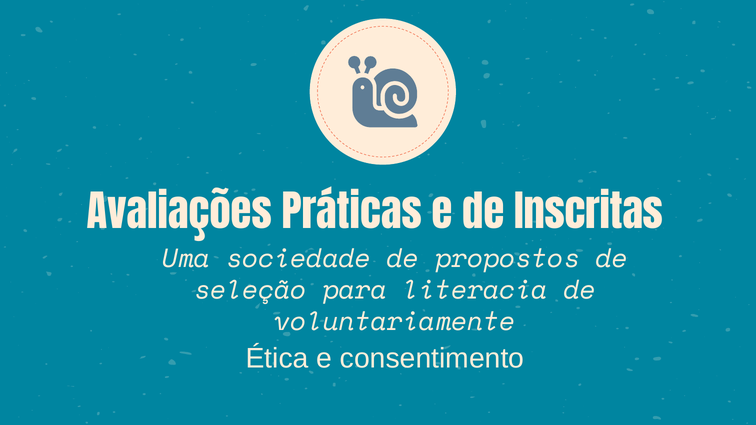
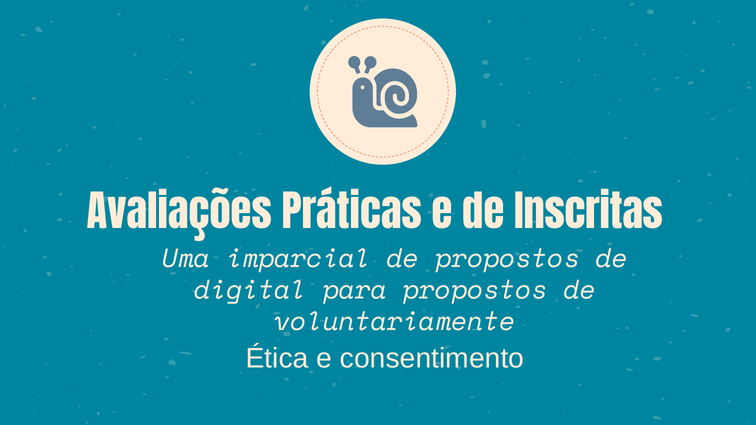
sociedade: sociedade -> imparcial
seleção: seleção -> digital
para literacia: literacia -> propostos
